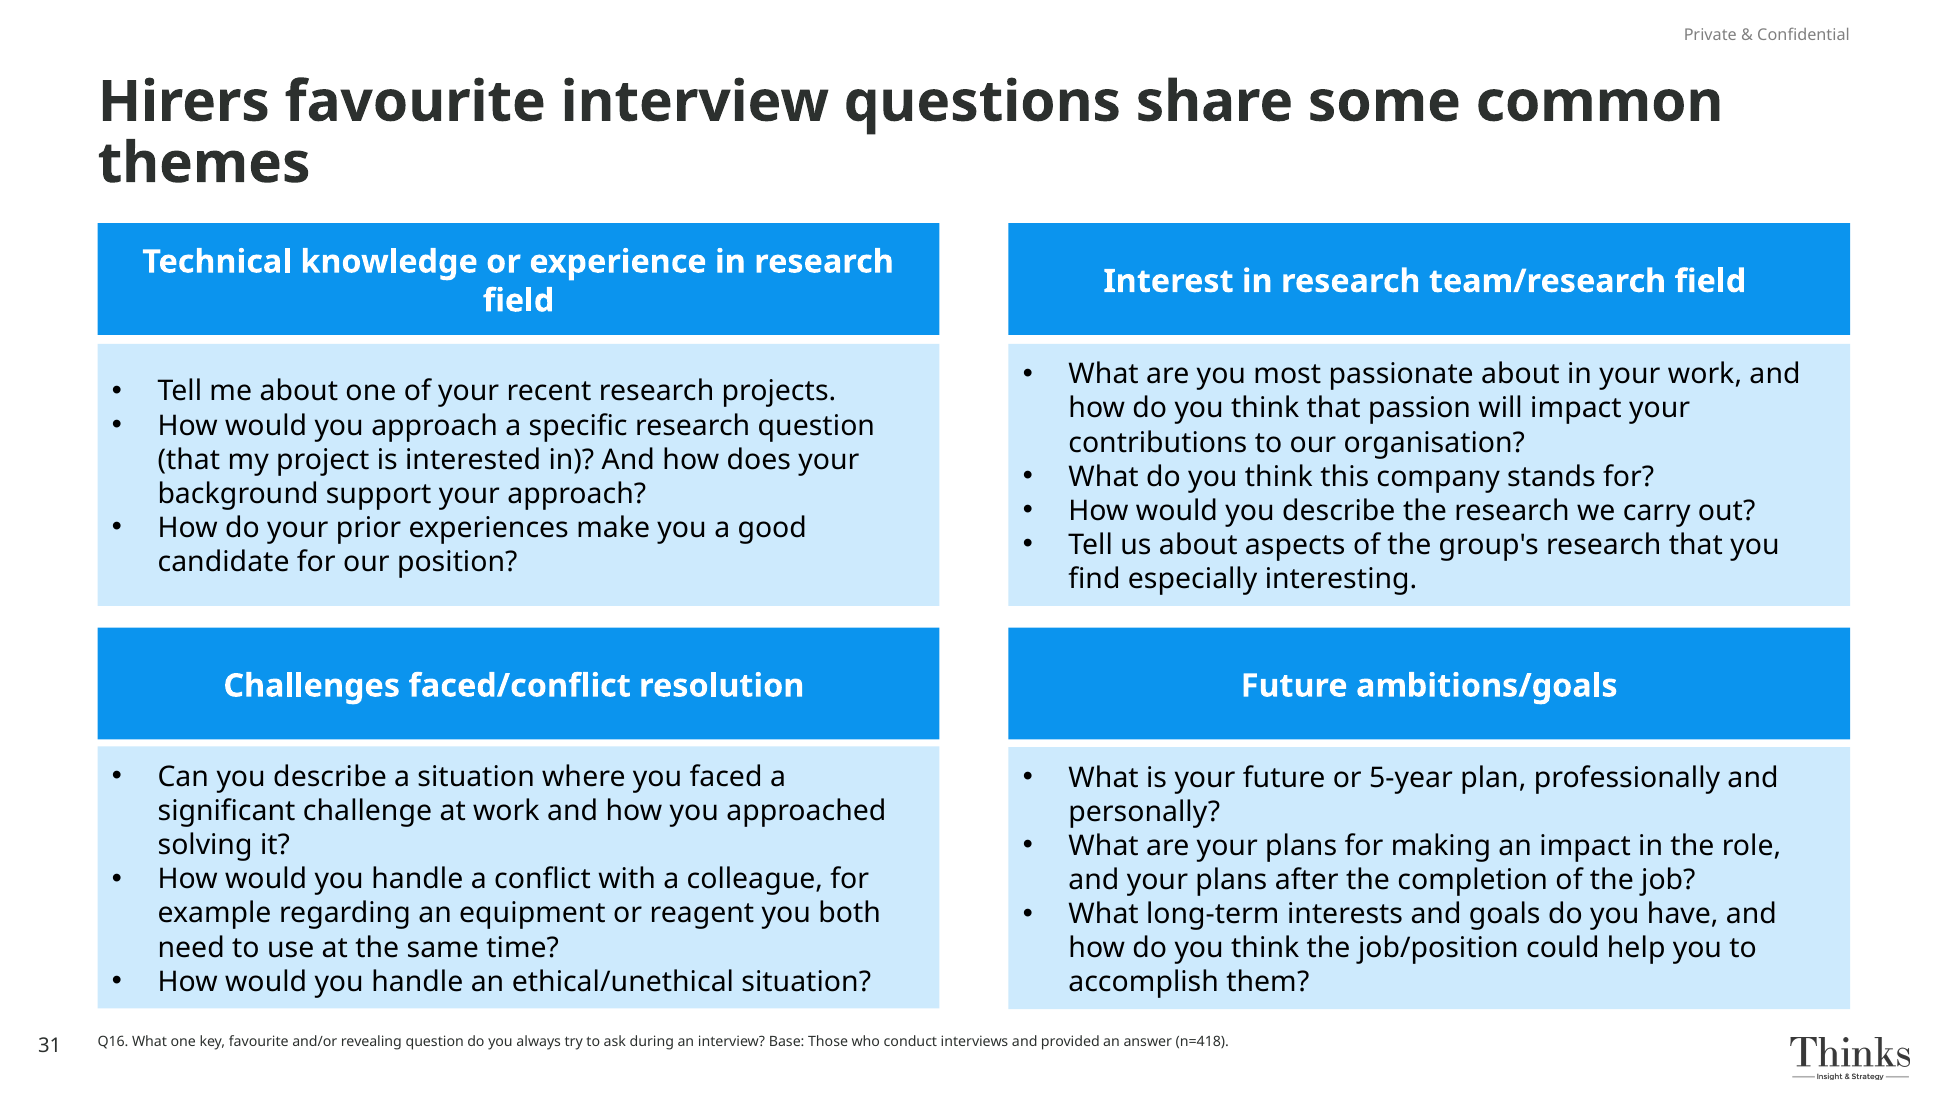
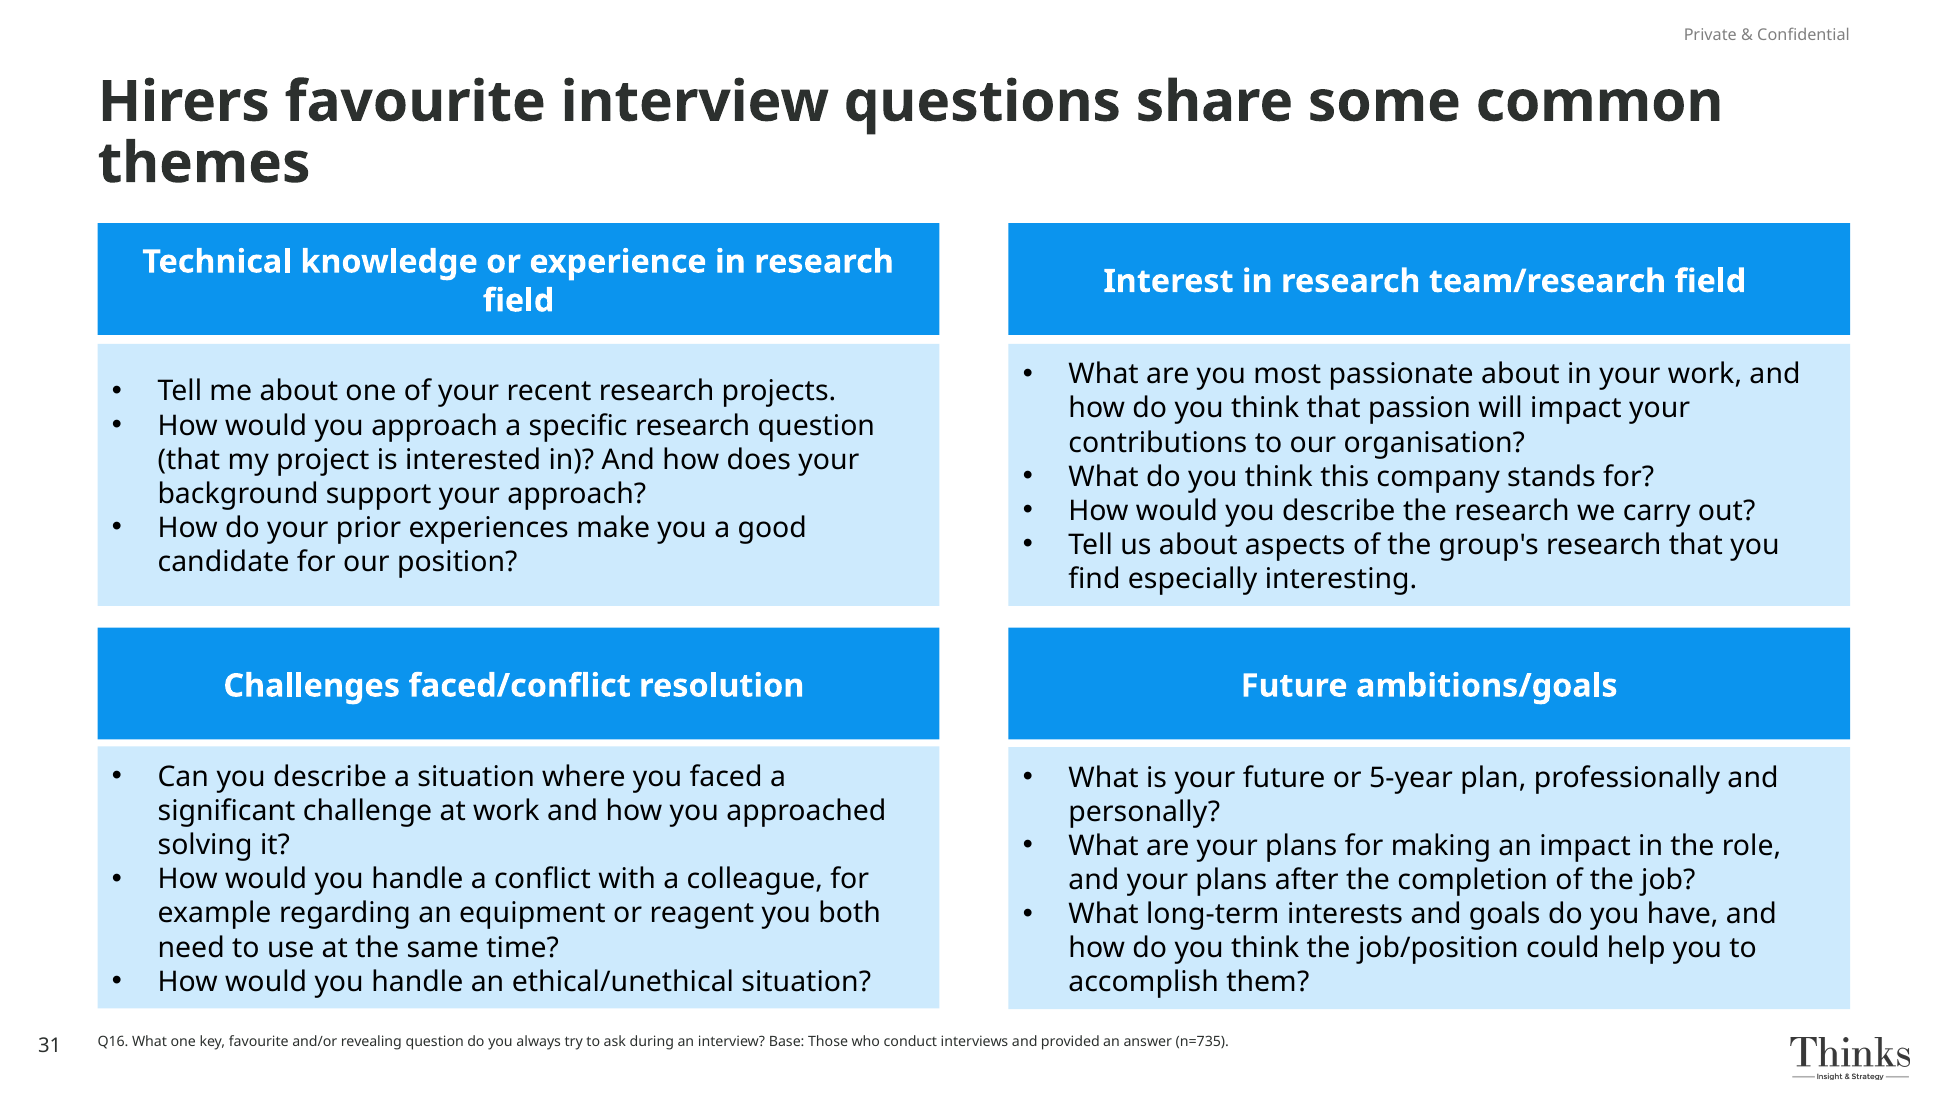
n=418: n=418 -> n=735
